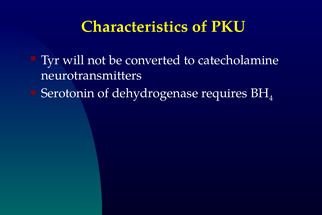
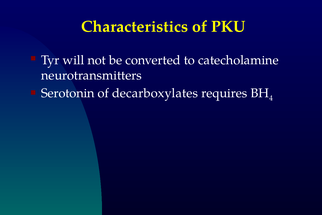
dehydrogenase: dehydrogenase -> decarboxylates
